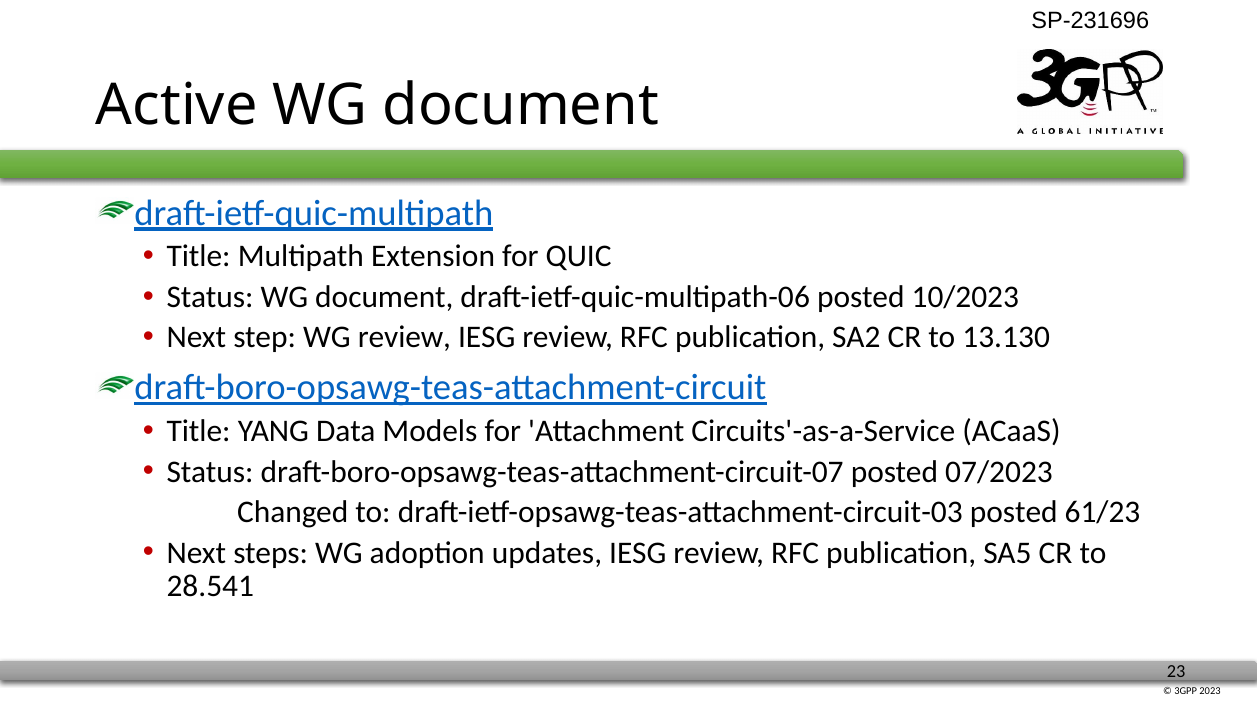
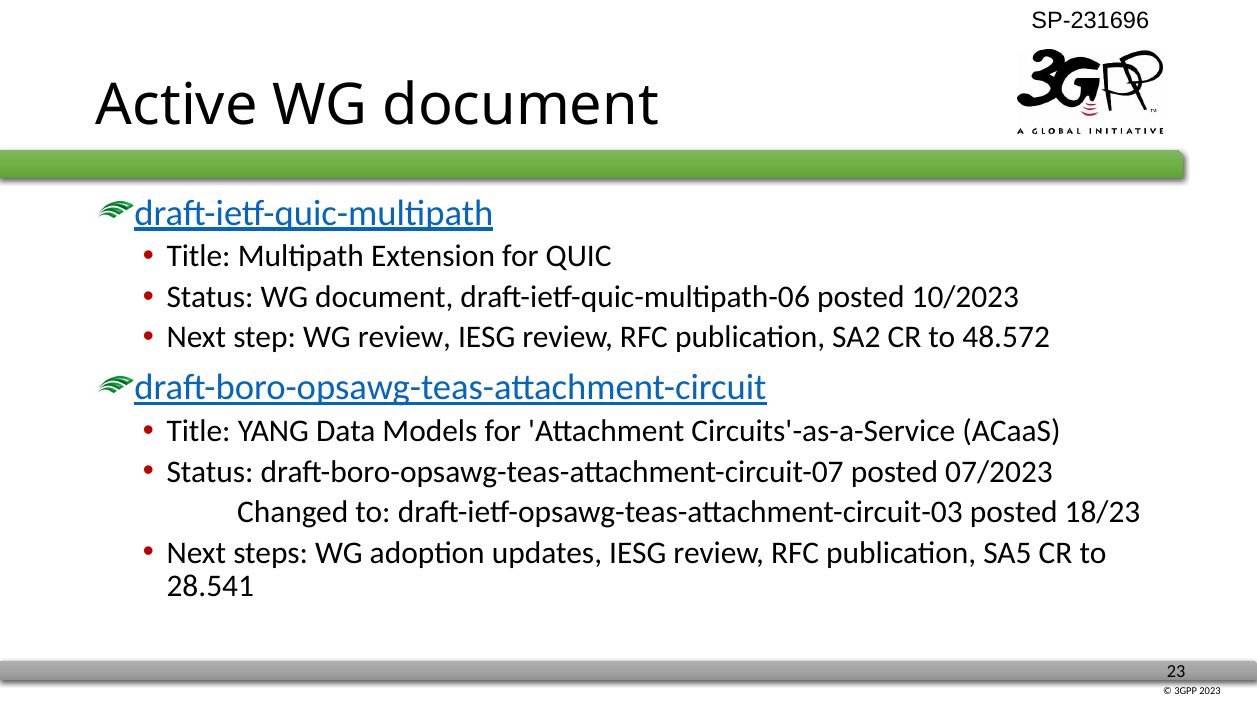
13.130: 13.130 -> 48.572
61/23: 61/23 -> 18/23
